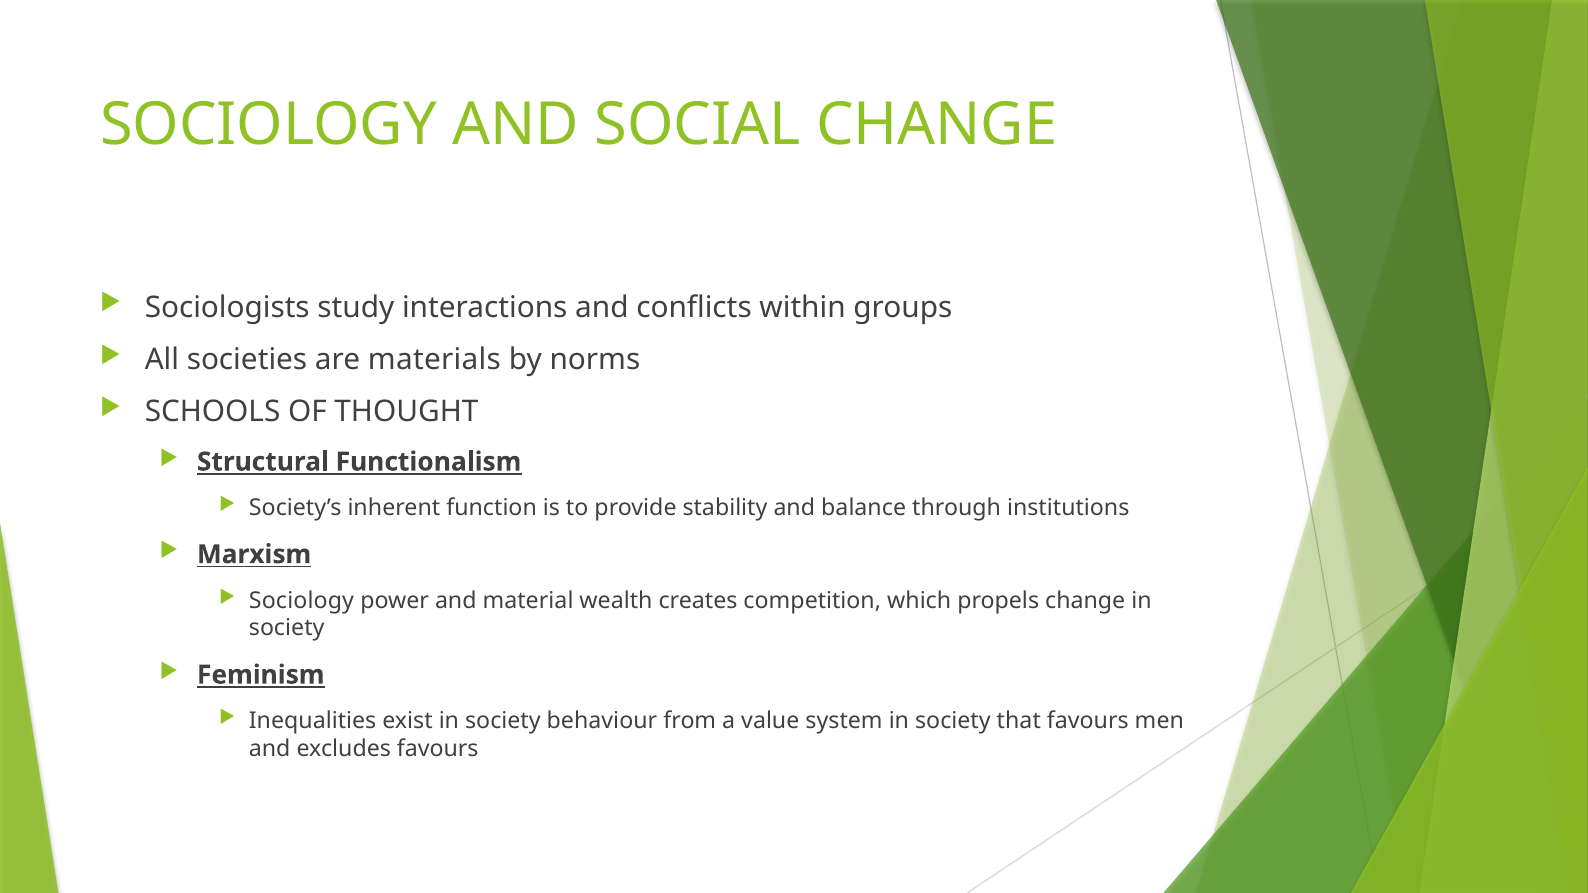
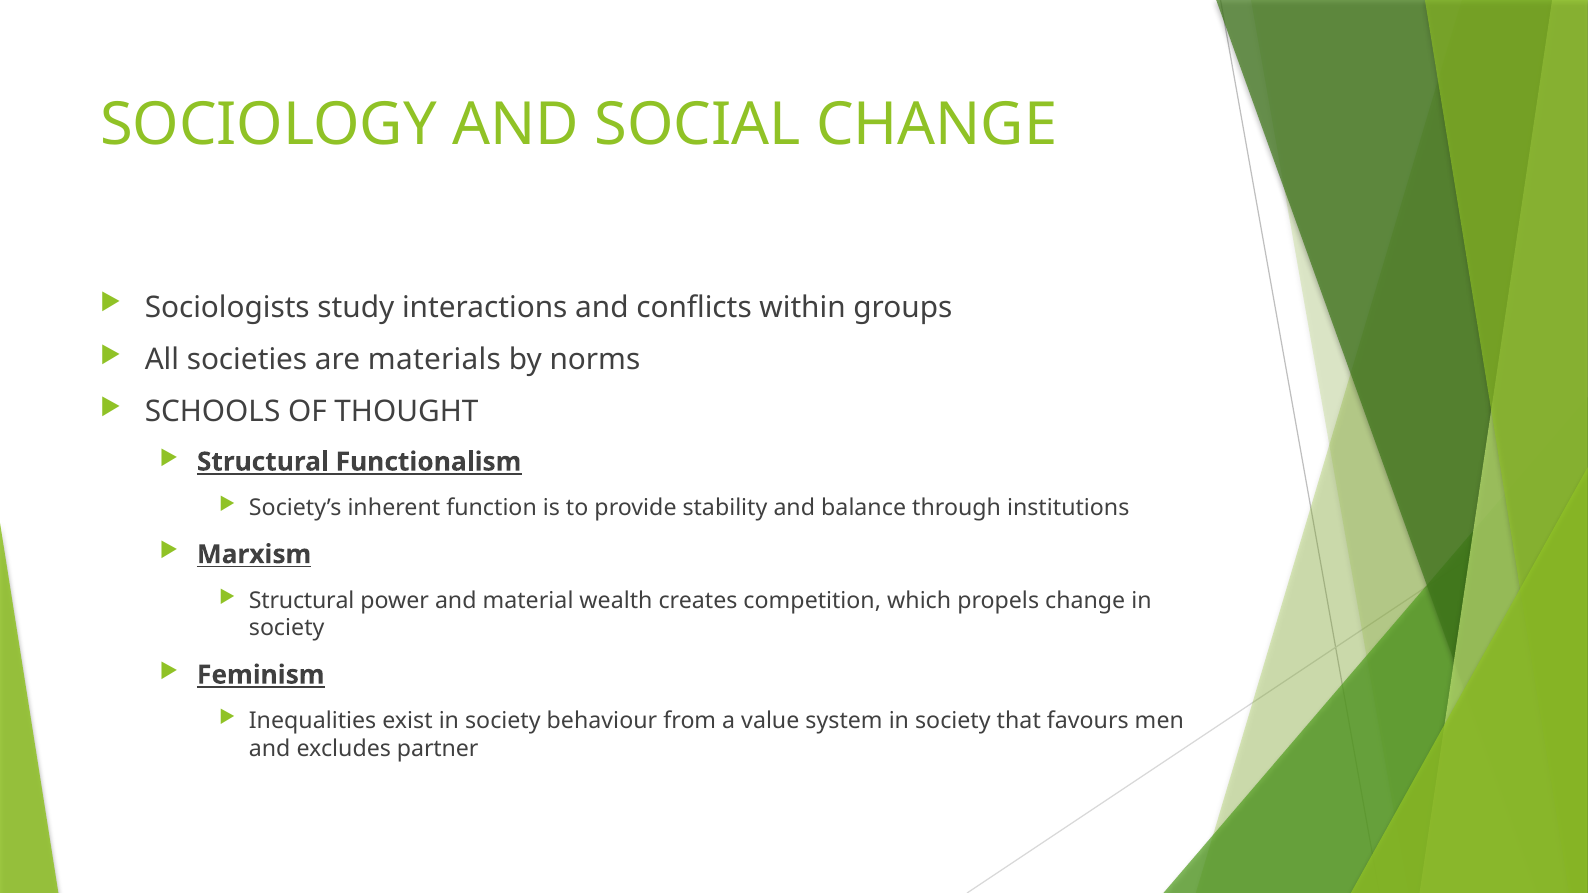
Sociology at (301, 601): Sociology -> Structural
excludes favours: favours -> partner
